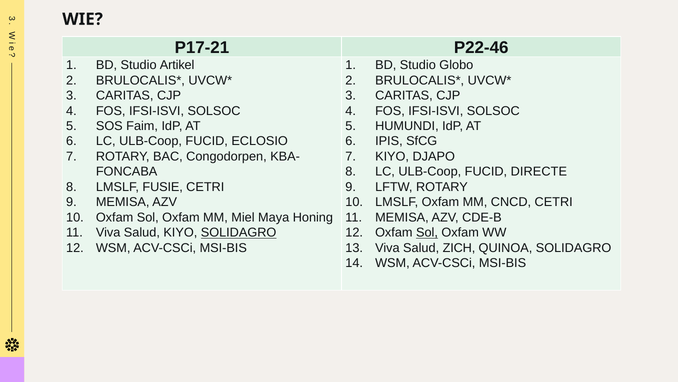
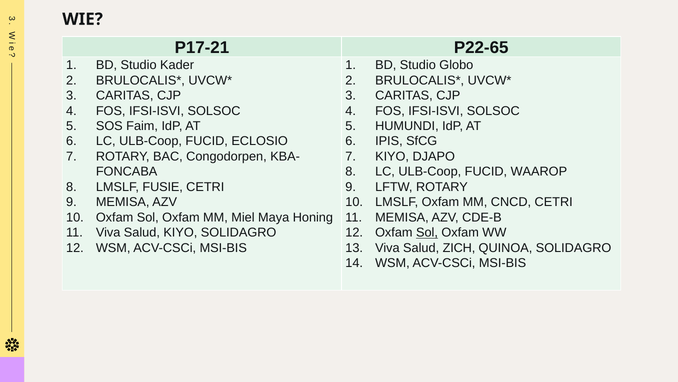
P22-46: P22-46 -> P22-65
Artikel: Artikel -> Kader
DIRECTE: DIRECTE -> WAAROP
SOLIDAGRO at (239, 232) underline: present -> none
